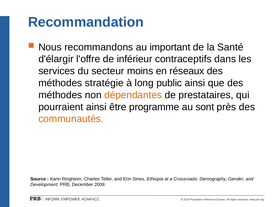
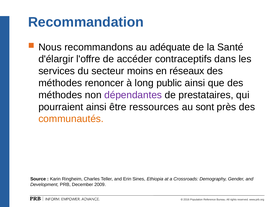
important: important -> adéquate
inférieur: inférieur -> accéder
stratégie: stratégie -> renoncer
dépendantes colour: orange -> purple
programme: programme -> ressources
